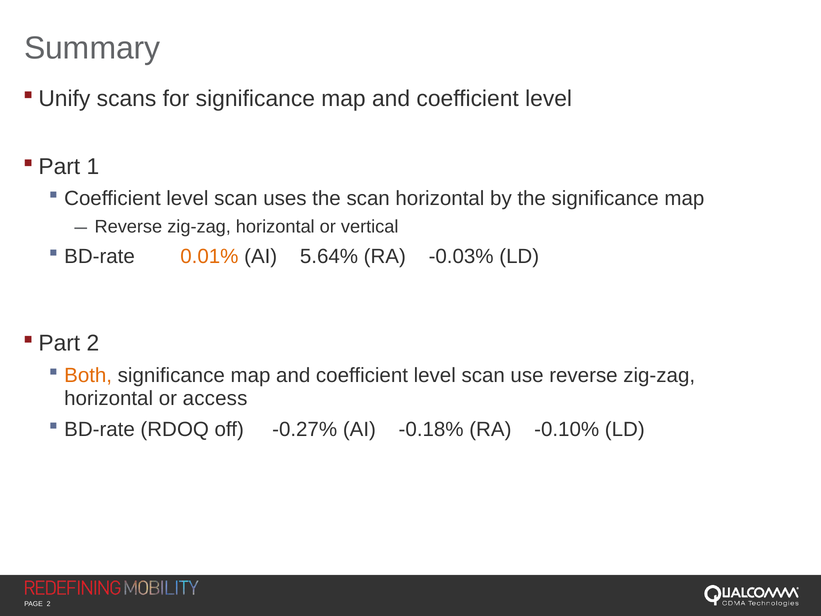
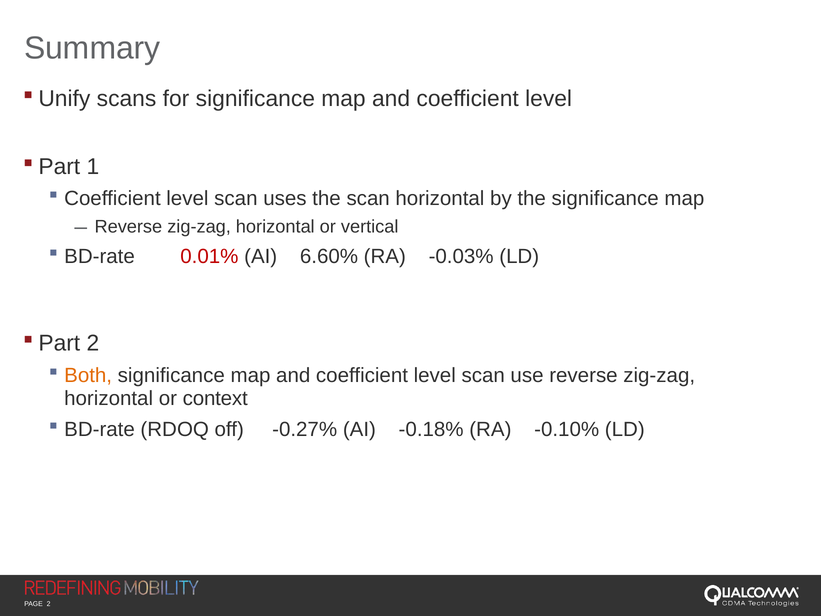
0.01% colour: orange -> red
5.64%: 5.64% -> 6.60%
access: access -> context
